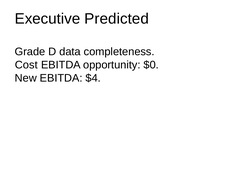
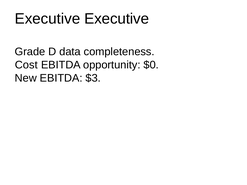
Executive Predicted: Predicted -> Executive
$4: $4 -> $3
